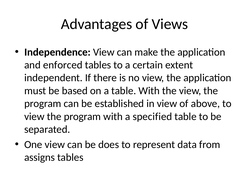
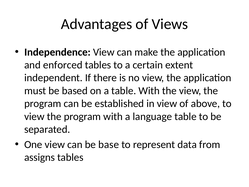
specified: specified -> language
does: does -> base
